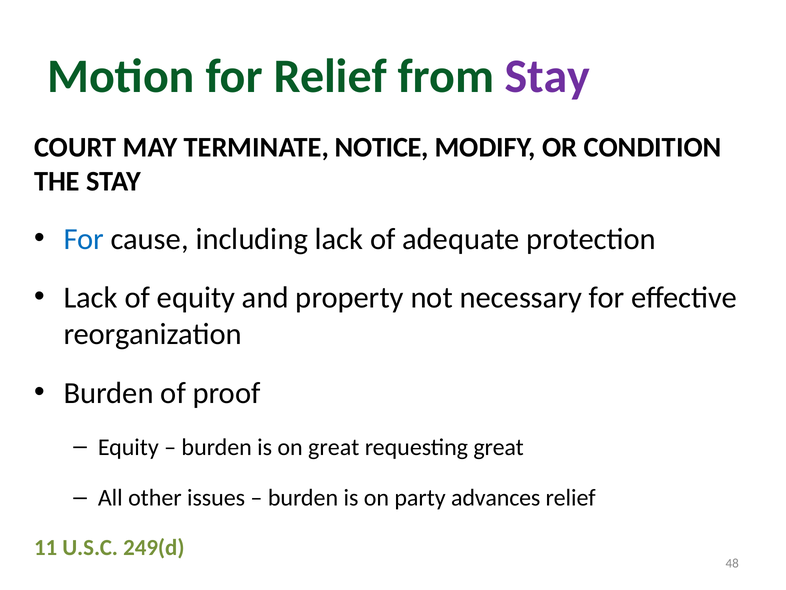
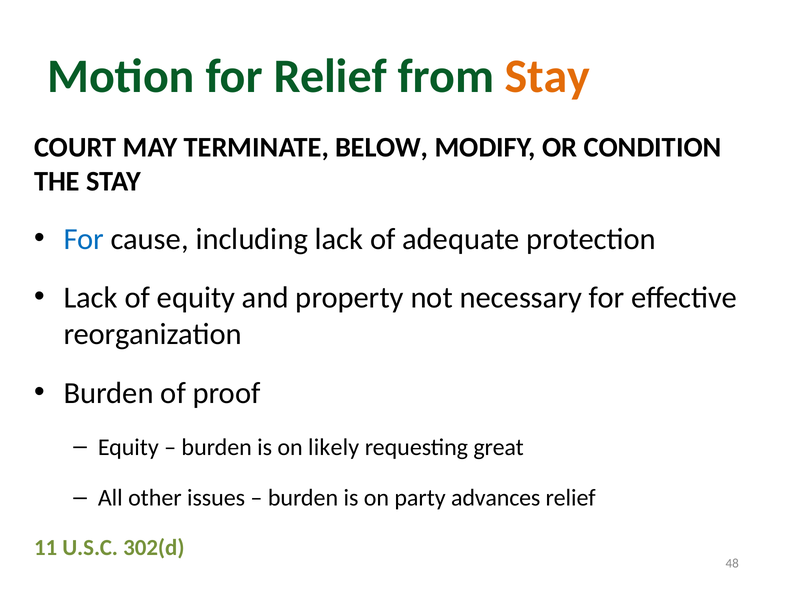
Stay at (547, 76) colour: purple -> orange
NOTICE: NOTICE -> BELOW
on great: great -> likely
249(d: 249(d -> 302(d
